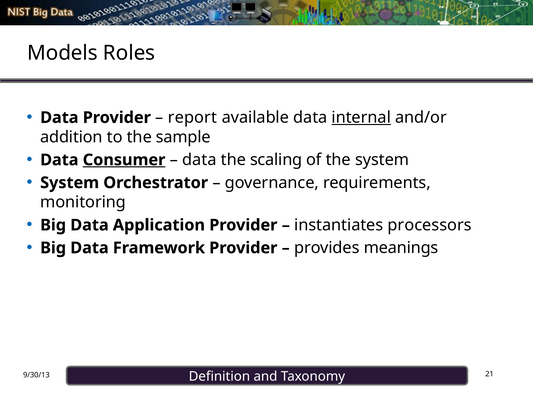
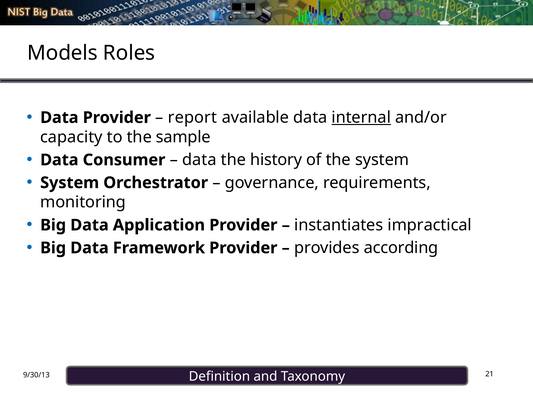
addition: addition -> capacity
Consumer underline: present -> none
scaling: scaling -> history
processors: processors -> impractical
meanings: meanings -> according
